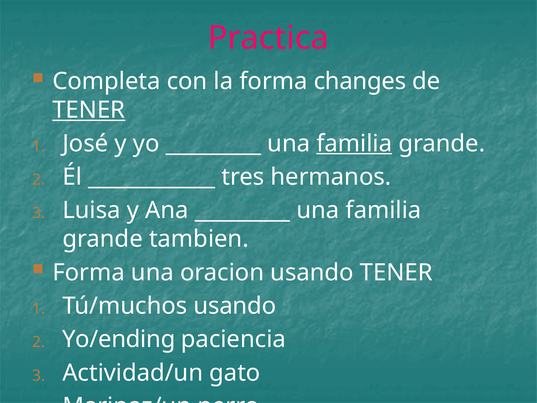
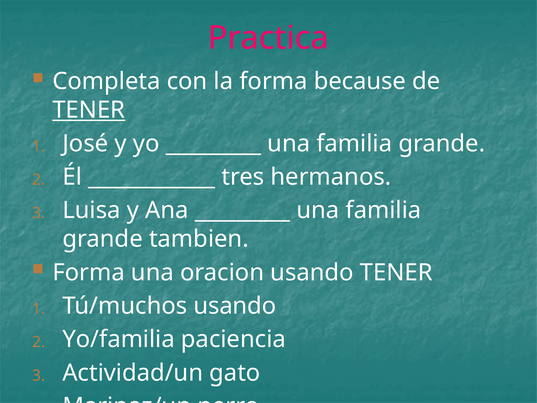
changes: changes -> because
familia at (354, 143) underline: present -> none
Yo/ending: Yo/ending -> Yo/familia
